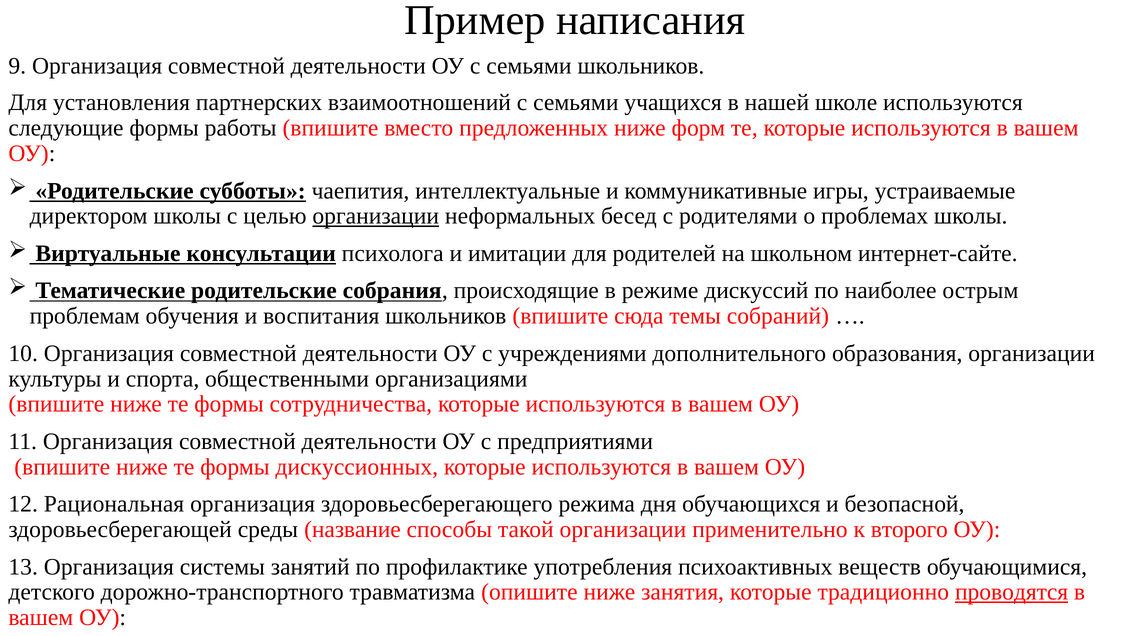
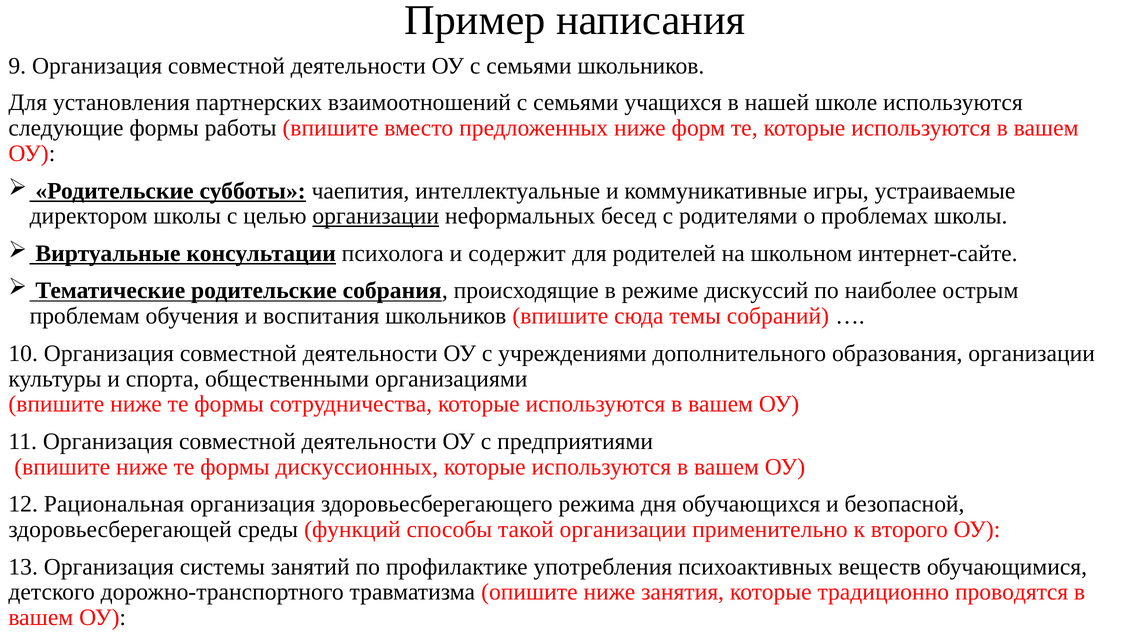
имитации: имитации -> содержит
название: название -> функций
проводятся underline: present -> none
